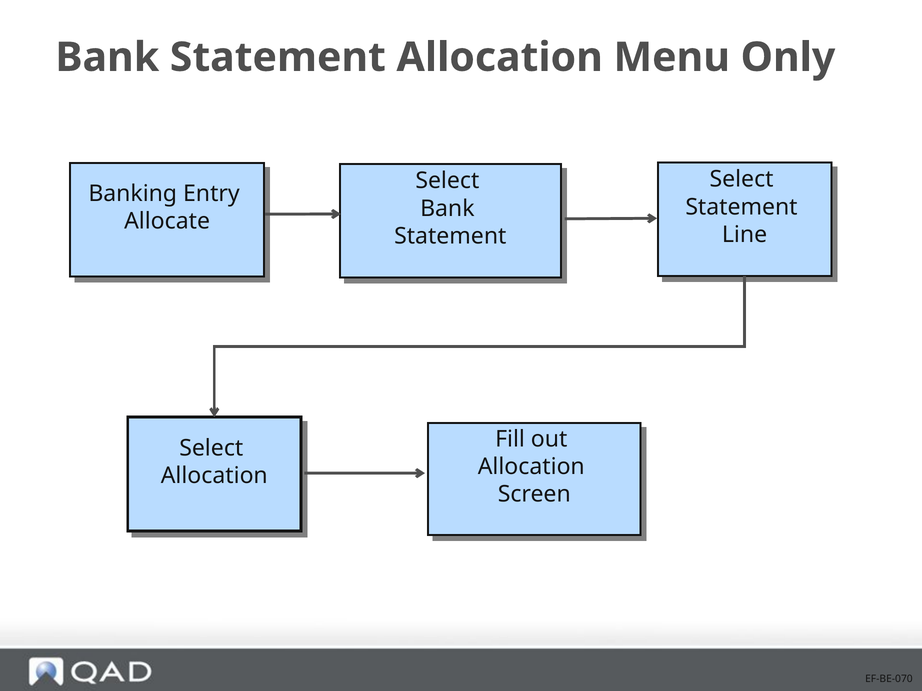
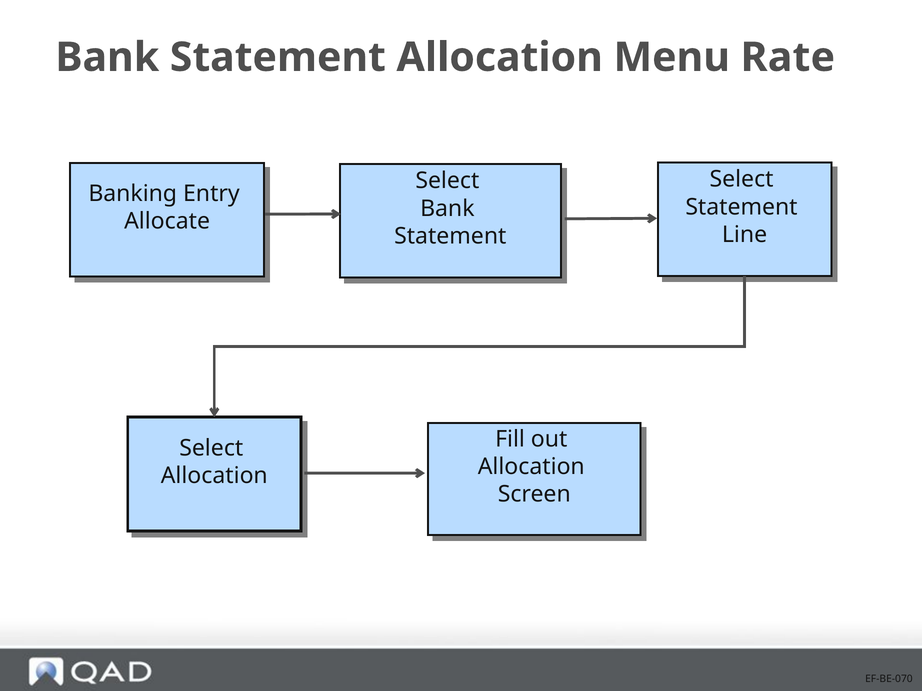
Only: Only -> Rate
